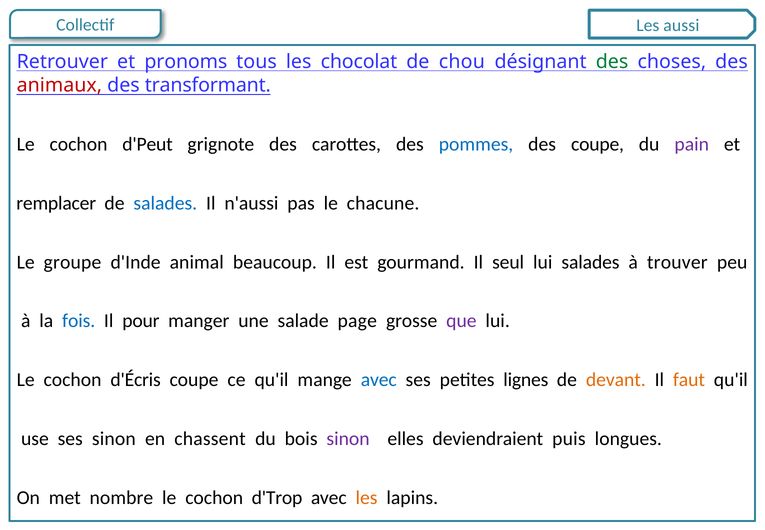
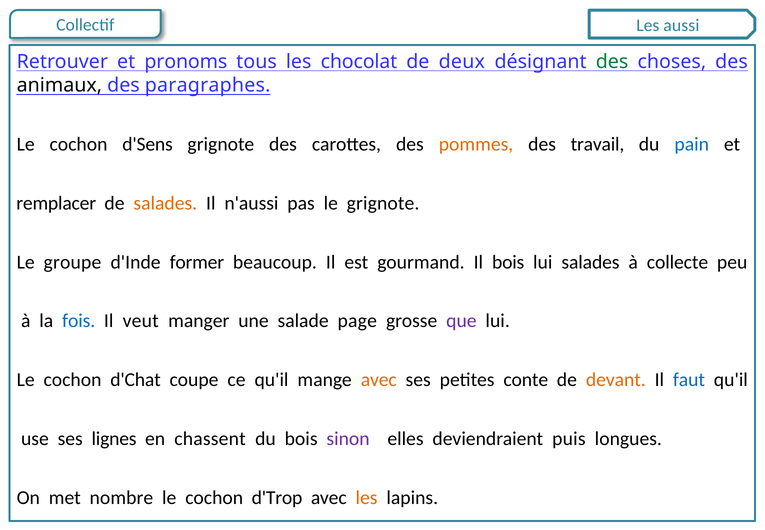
chou: chou -> deux
animaux colour: red -> black
transformant: transformant -> paragraphes
d'Peut: d'Peut -> d'Sens
pommes colour: blue -> orange
des coupe: coupe -> travail
pain colour: purple -> blue
salades at (165, 203) colour: blue -> orange
le chacune: chacune -> grignote
animal: animal -> former
Il seul: seul -> bois
trouver: trouver -> collecte
pour: pour -> veut
d'Écris: d'Écris -> d'Chat
avec at (379, 380) colour: blue -> orange
lignes: lignes -> conte
faut colour: orange -> blue
ses sinon: sinon -> lignes
